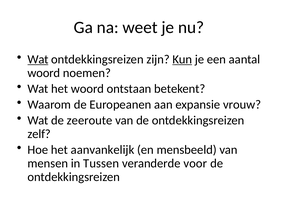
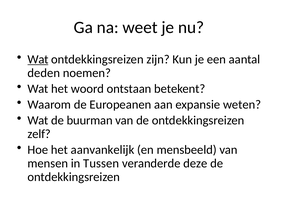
Kun underline: present -> none
woord at (44, 73): woord -> deden
vrouw: vrouw -> weten
zeeroute: zeeroute -> buurman
voor: voor -> deze
